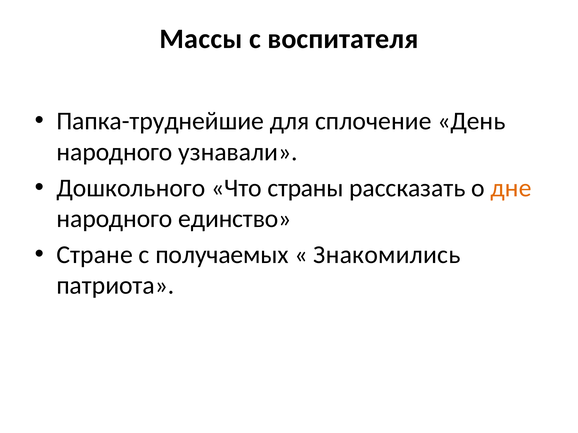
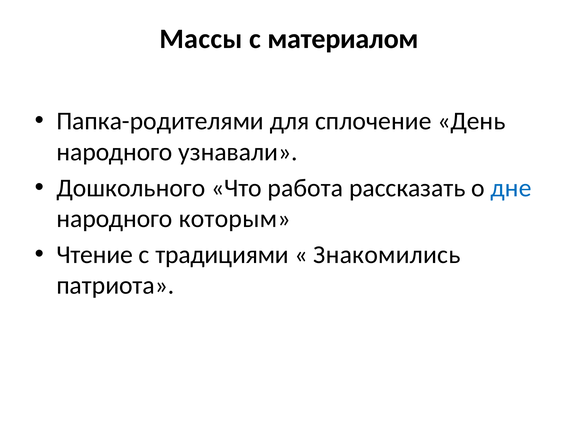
воспитателя: воспитателя -> материалом
Папка-труднейшие: Папка-труднейшие -> Папка-родителями
страны: страны -> работа
дне colour: orange -> blue
единство: единство -> которым
Стране: Стране -> Чтение
получаемых: получаемых -> традициями
